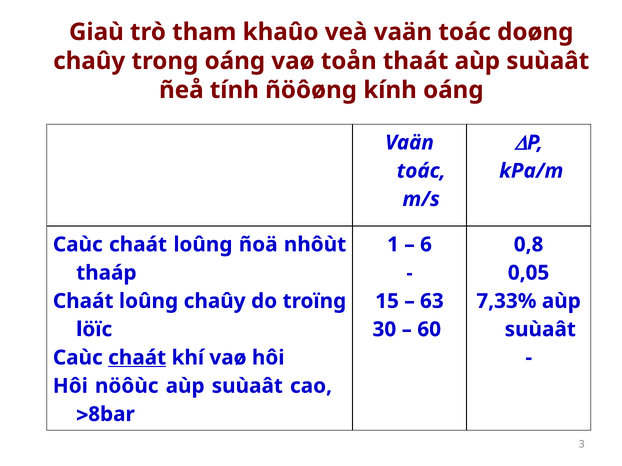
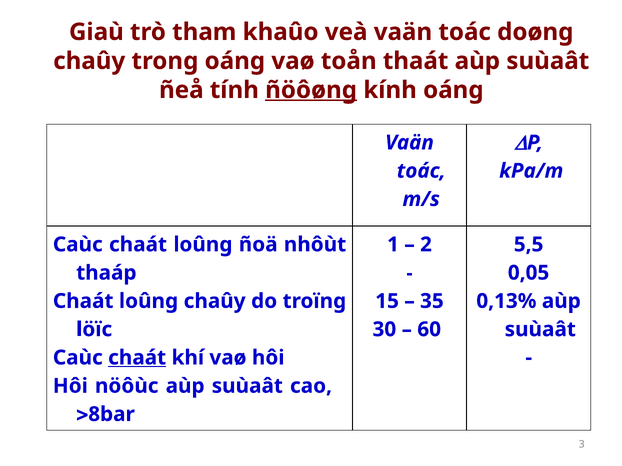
ñöôøng underline: none -> present
6: 6 -> 2
0,8: 0,8 -> 5,5
63: 63 -> 35
7,33%: 7,33% -> 0,13%
